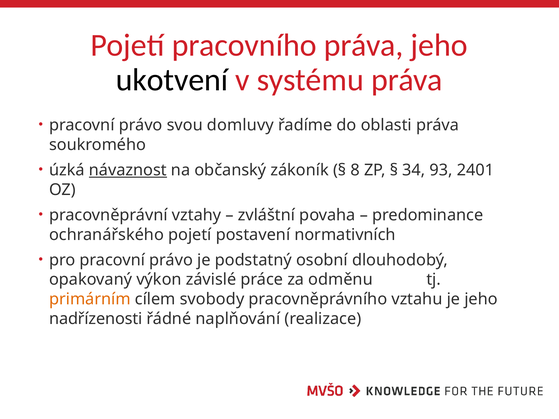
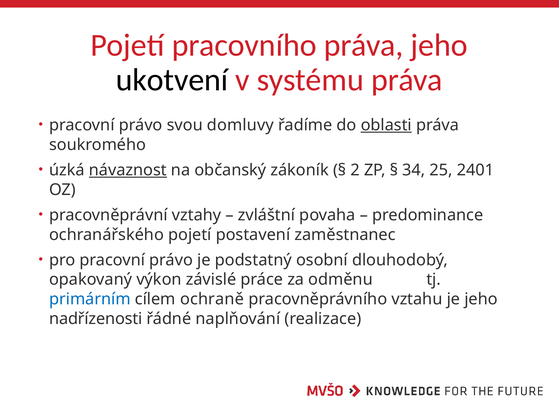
oblasti underline: none -> present
8: 8 -> 2
93: 93 -> 25
normativních: normativních -> zaměstnanec
primárním colour: orange -> blue
svobody: svobody -> ochraně
